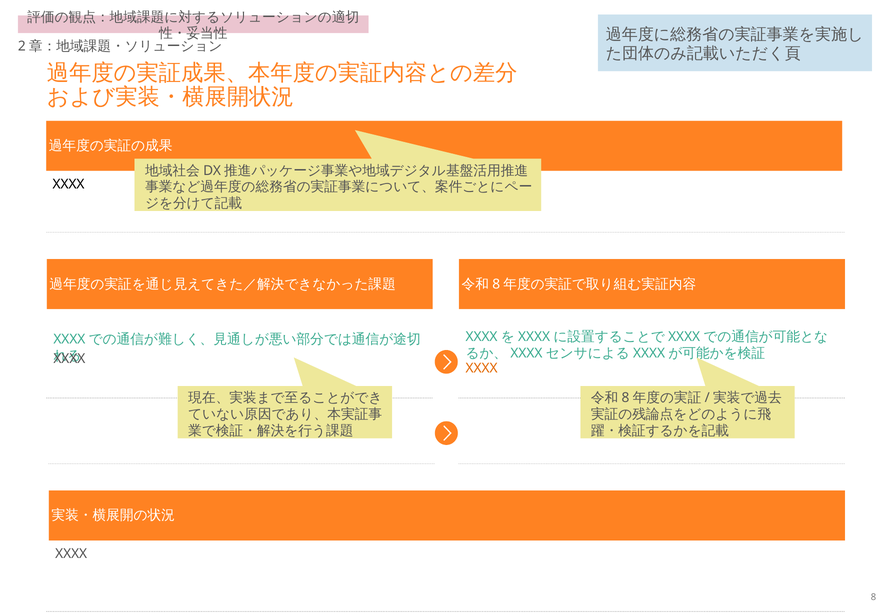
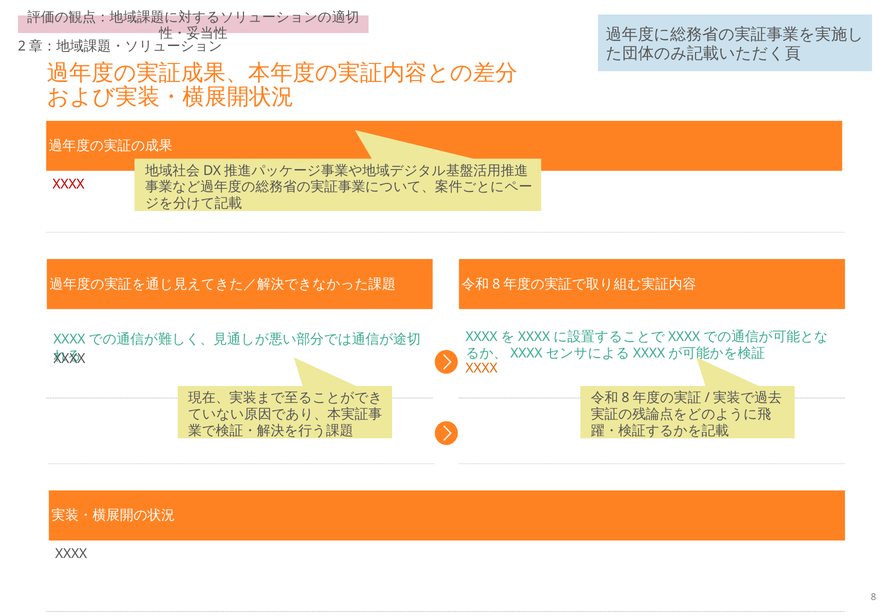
XXXX at (69, 184) colour: black -> red
